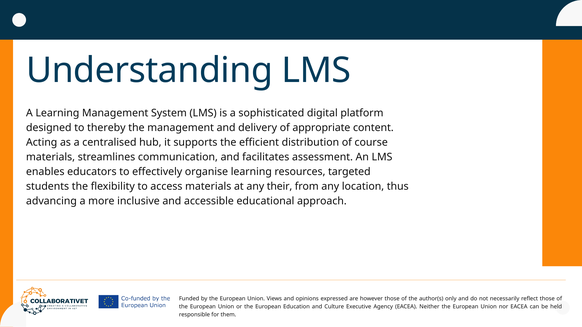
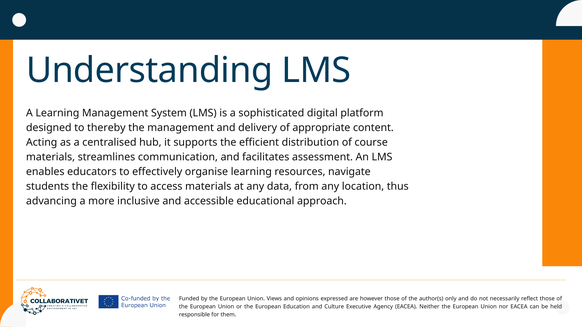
targeted: targeted -> navigate
their: their -> data
